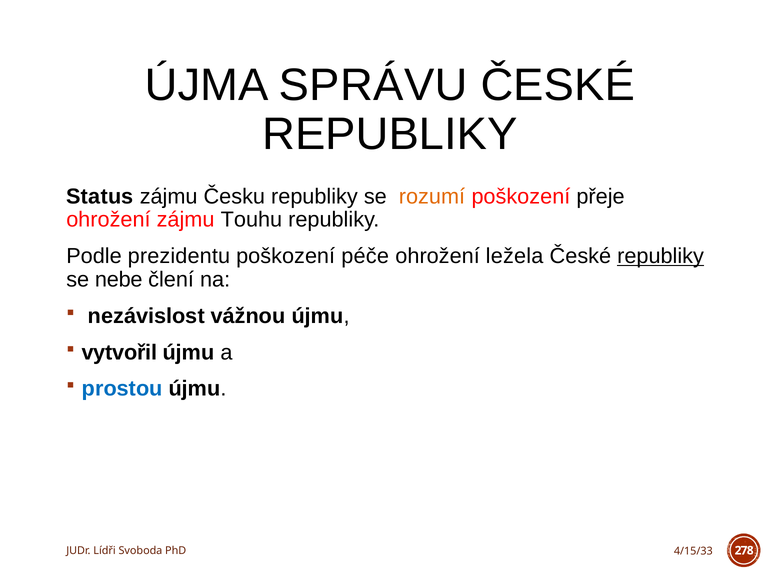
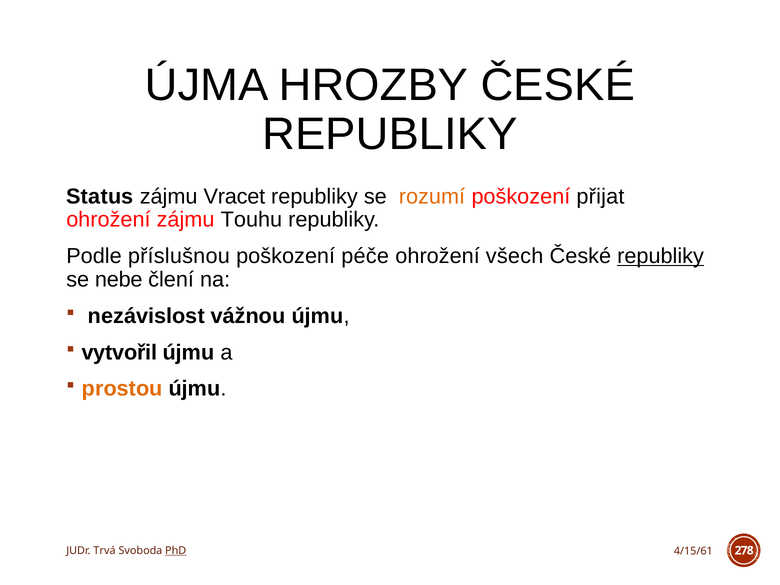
SPRÁVU: SPRÁVU -> HROZBY
Česku: Česku -> Vracet
přeje: přeje -> přijat
prezidentu: prezidentu -> příslušnou
ležela: ležela -> všech
prostou colour: blue -> orange
Lídři: Lídři -> Trvá
PhD underline: none -> present
4/15/33: 4/15/33 -> 4/15/61
